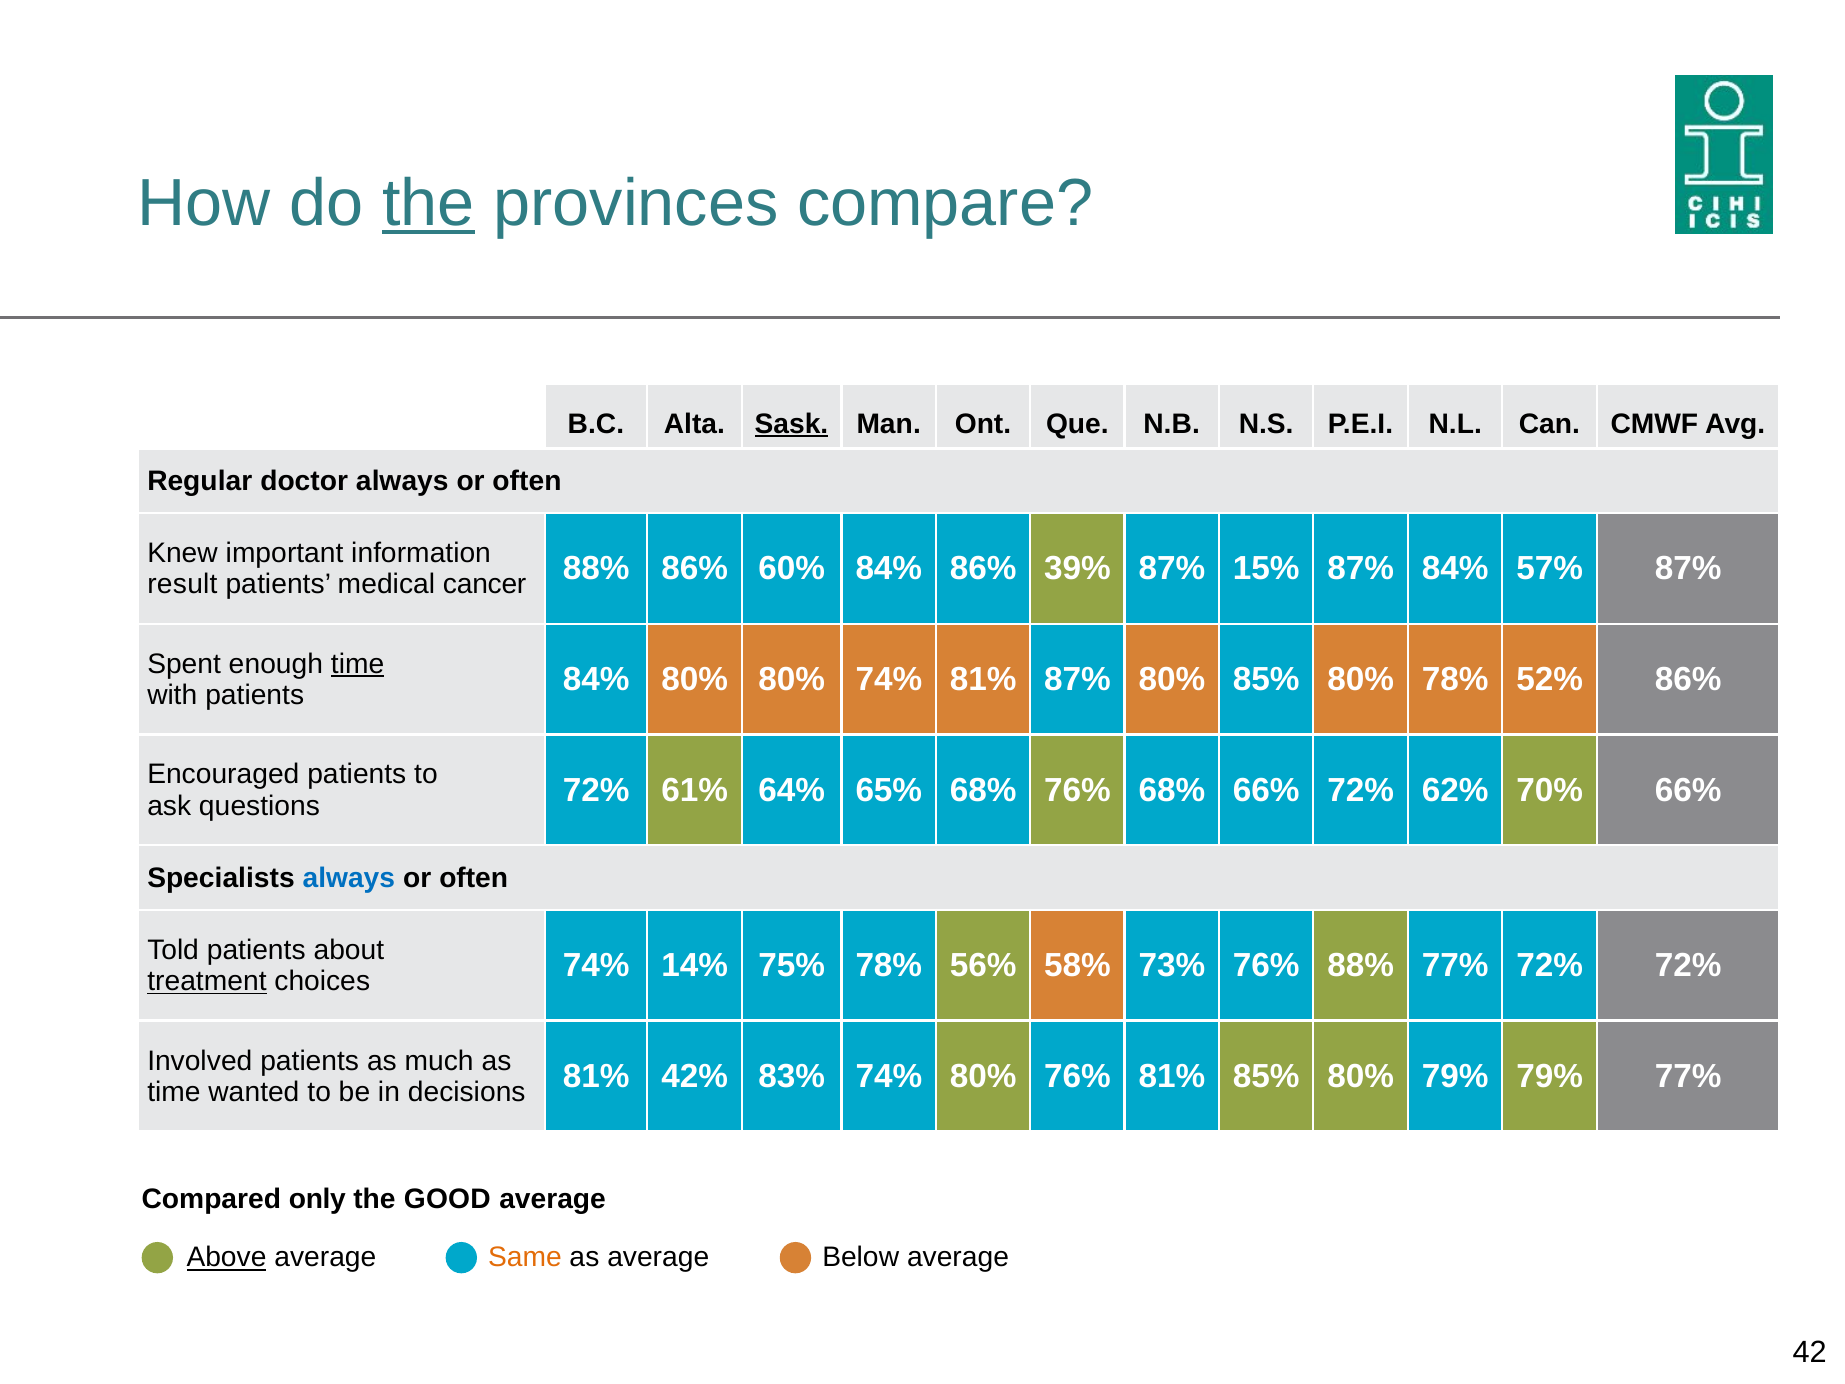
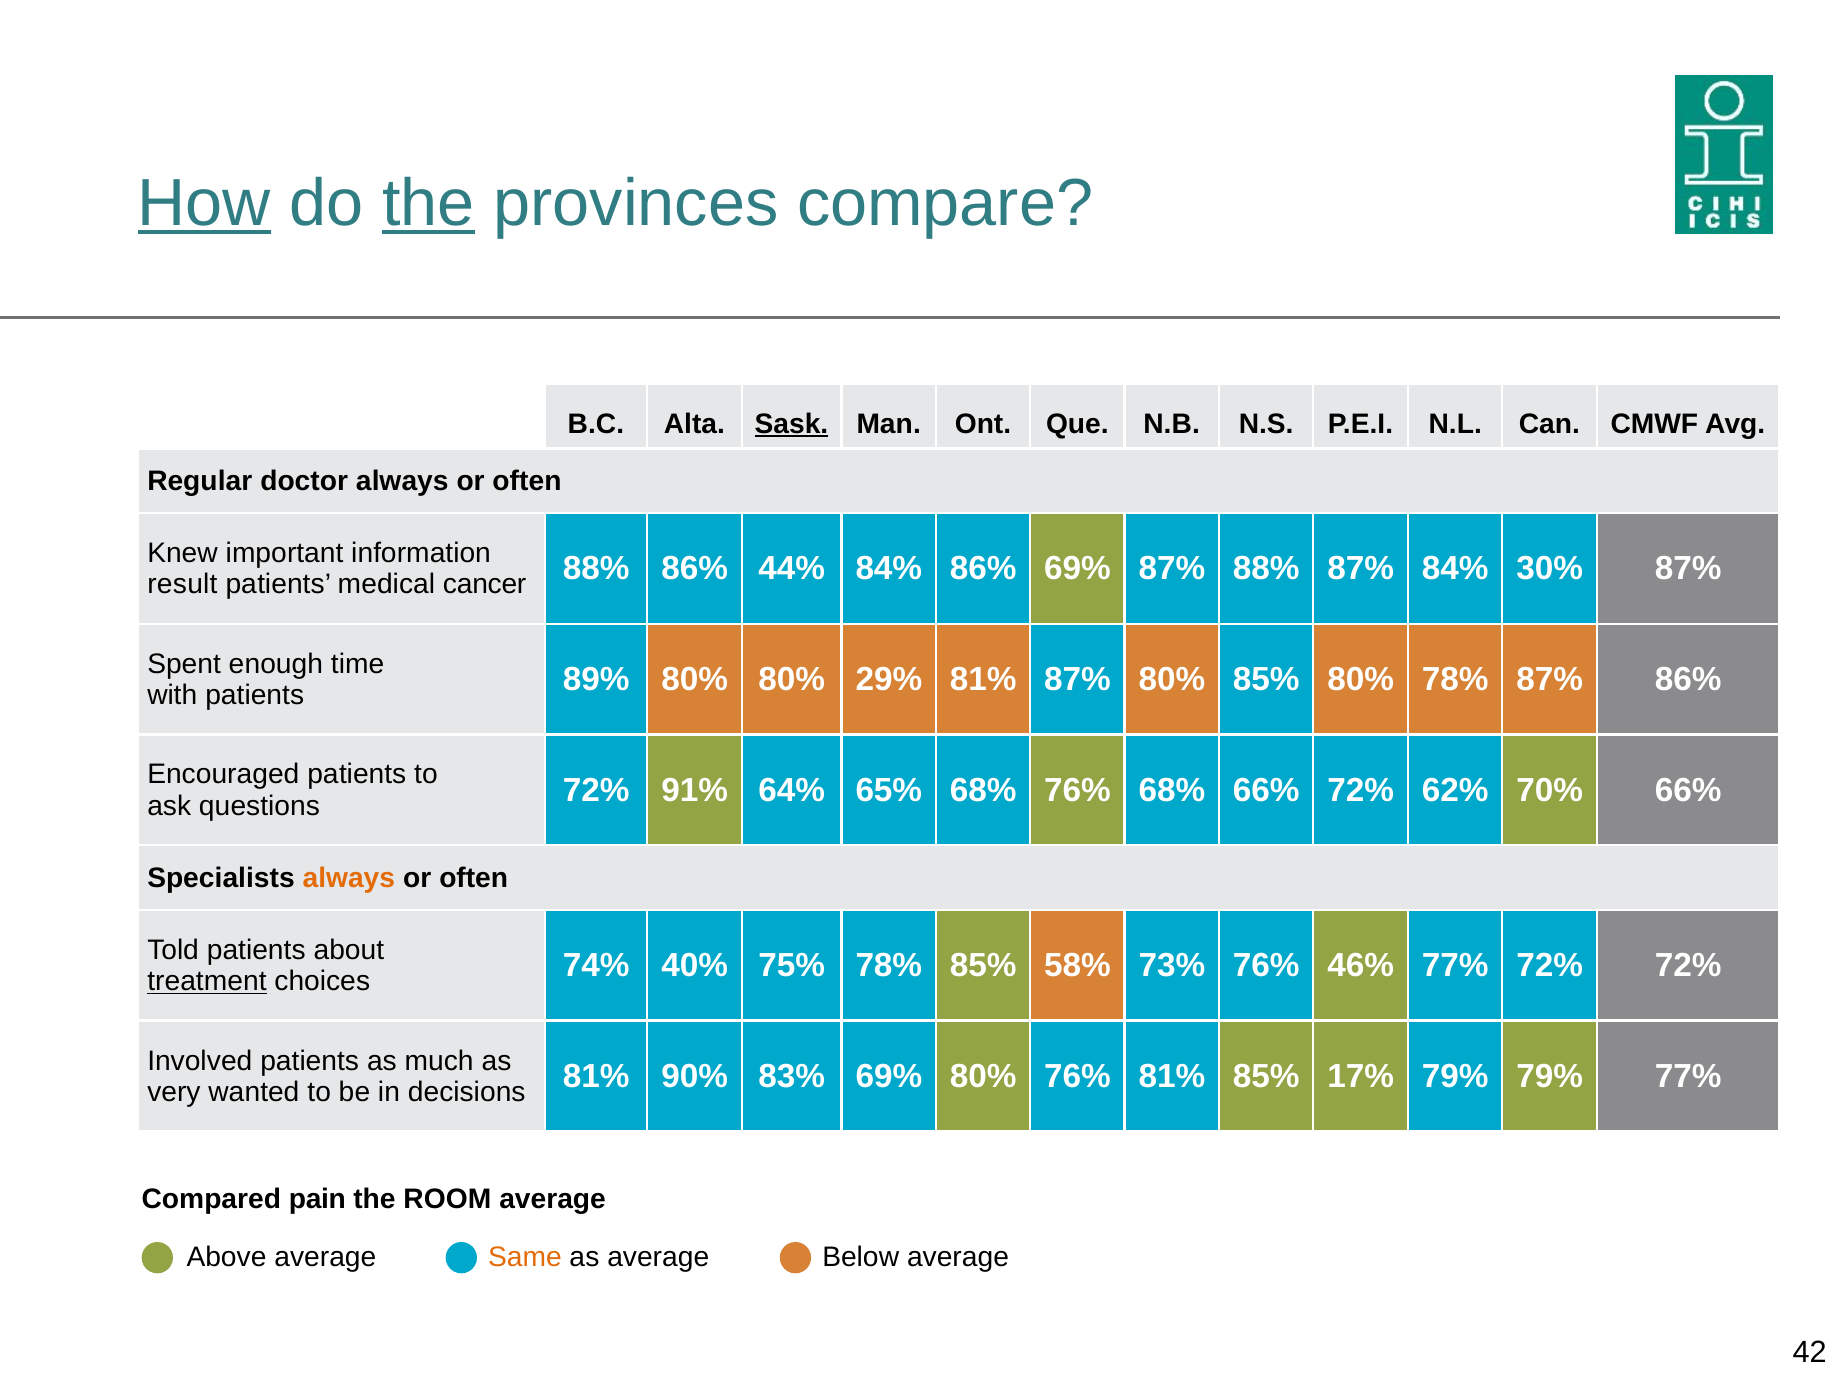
How underline: none -> present
60%: 60% -> 44%
86% 39%: 39% -> 69%
87% 15%: 15% -> 88%
57%: 57% -> 30%
time at (358, 664) underline: present -> none
patients 84%: 84% -> 89%
80% 74%: 74% -> 29%
78% 52%: 52% -> 87%
61%: 61% -> 91%
always at (349, 878) colour: blue -> orange
14%: 14% -> 40%
78% 56%: 56% -> 85%
76% 88%: 88% -> 46%
time at (174, 1092): time -> very
42%: 42% -> 90%
83% 74%: 74% -> 69%
81% 85% 80%: 80% -> 17%
only: only -> pain
GOOD: GOOD -> ROOM
Above underline: present -> none
